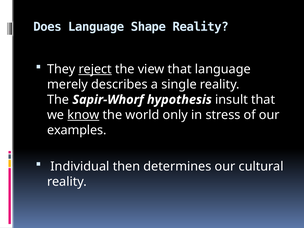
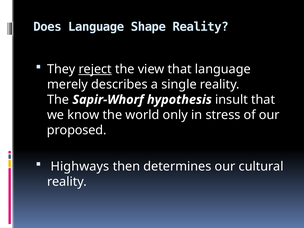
know underline: present -> none
examples: examples -> proposed
Individual: Individual -> Highways
